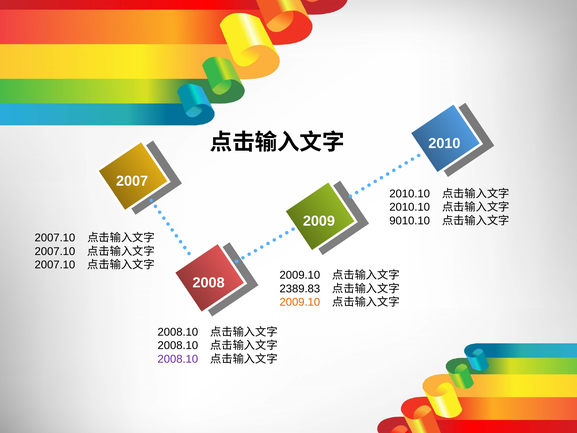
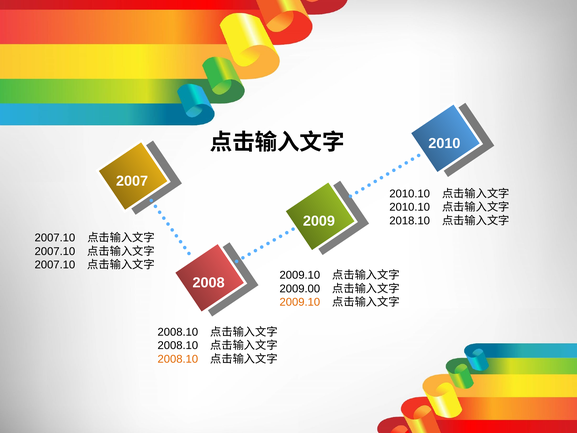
9010.10: 9010.10 -> 2018.10
2389.83: 2389.83 -> 2009.00
2008.10 at (178, 359) colour: purple -> orange
